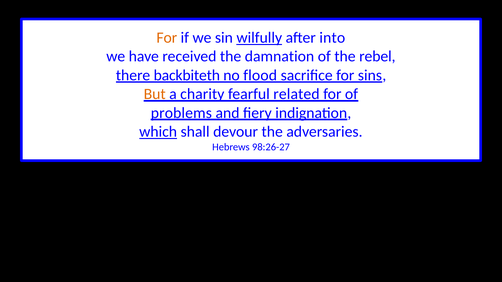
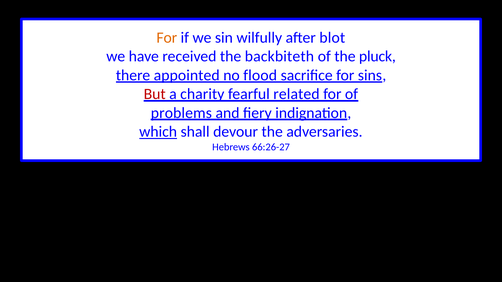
wilfully underline: present -> none
into: into -> blot
damnation: damnation -> backbiteth
rebel: rebel -> pluck
backbiteth: backbiteth -> appointed
But colour: orange -> red
98:26-27: 98:26-27 -> 66:26-27
